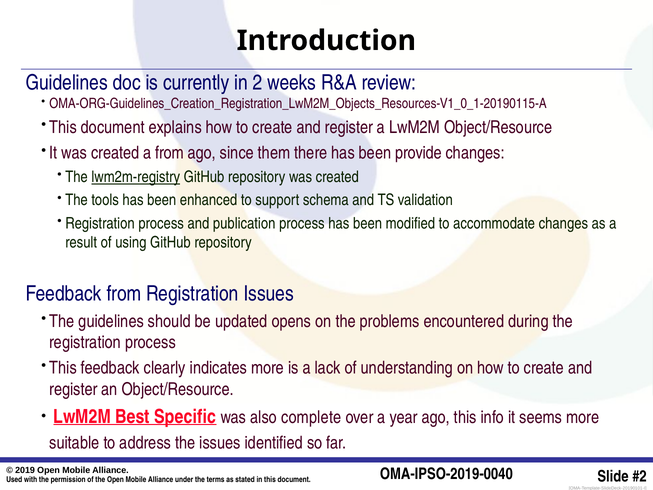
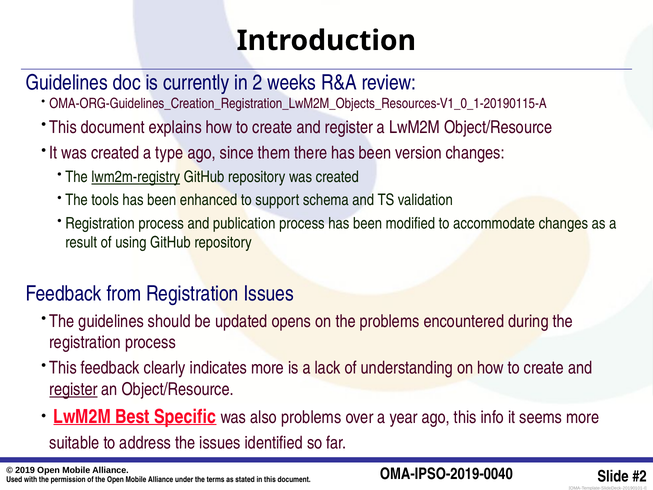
a from: from -> type
provide: provide -> version
register at (73, 389) underline: none -> present
also complete: complete -> problems
